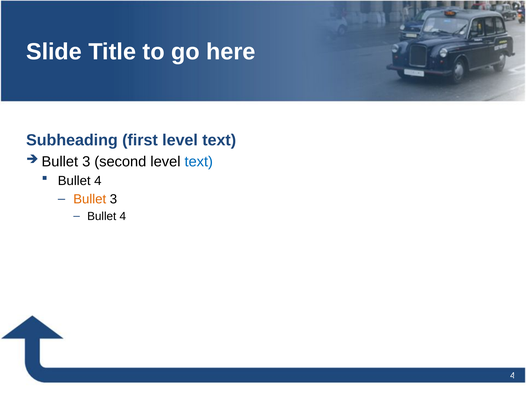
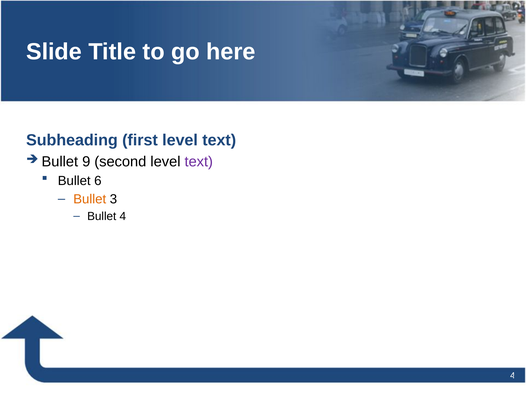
3 at (86, 161): 3 -> 9
text at (199, 161) colour: blue -> purple
4 at (98, 180): 4 -> 6
